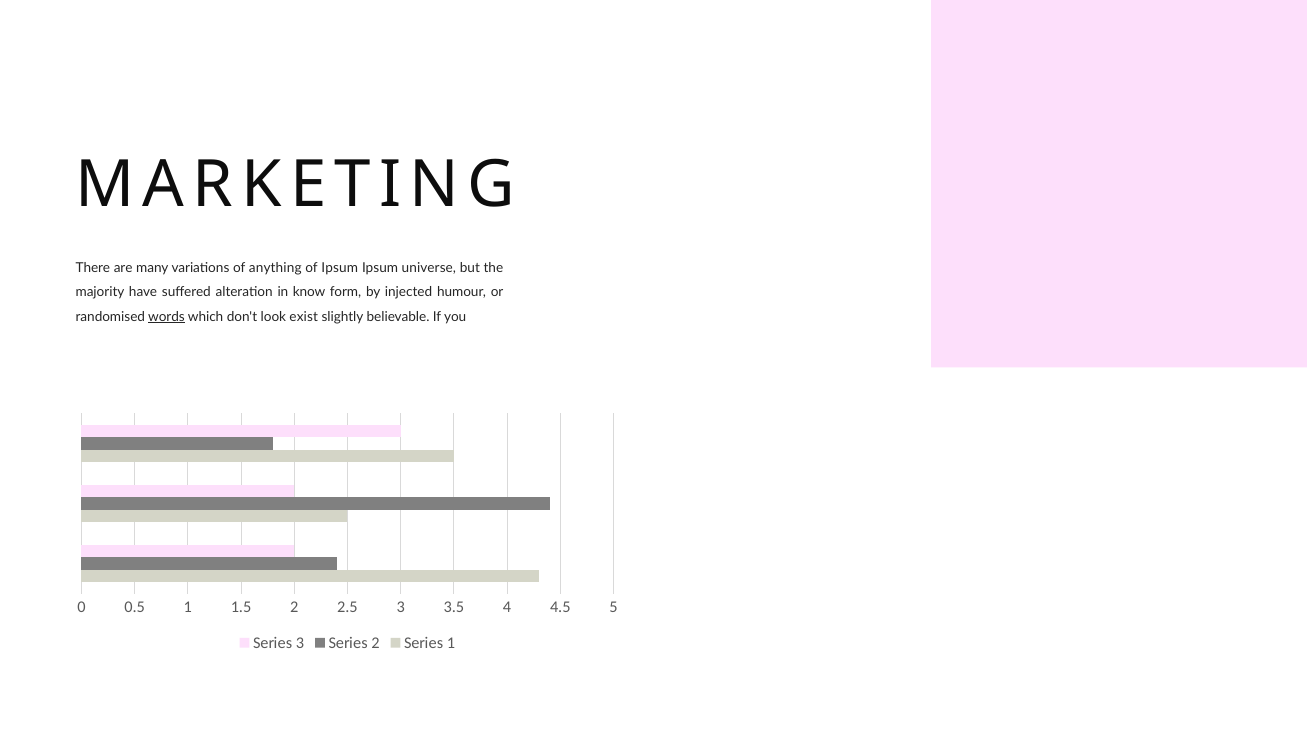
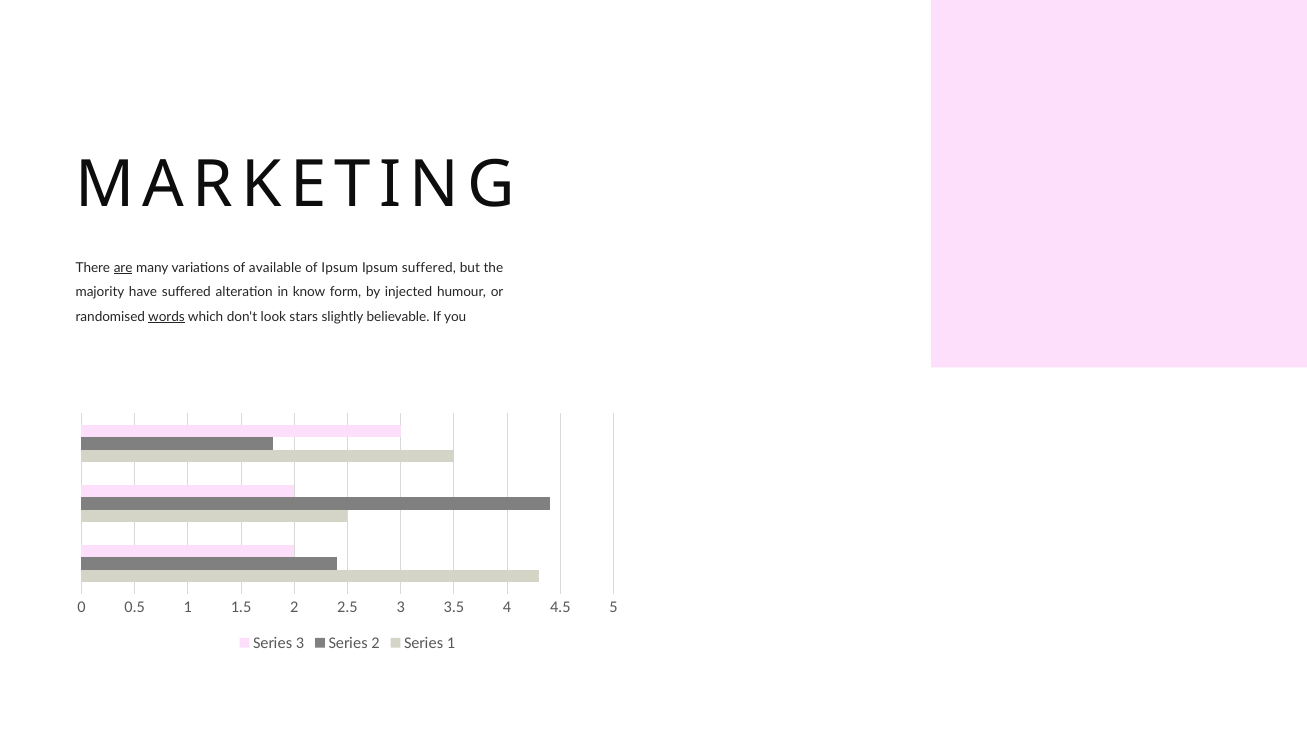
are underline: none -> present
anything: anything -> available
Ipsum universe: universe -> suffered
exist: exist -> stars
